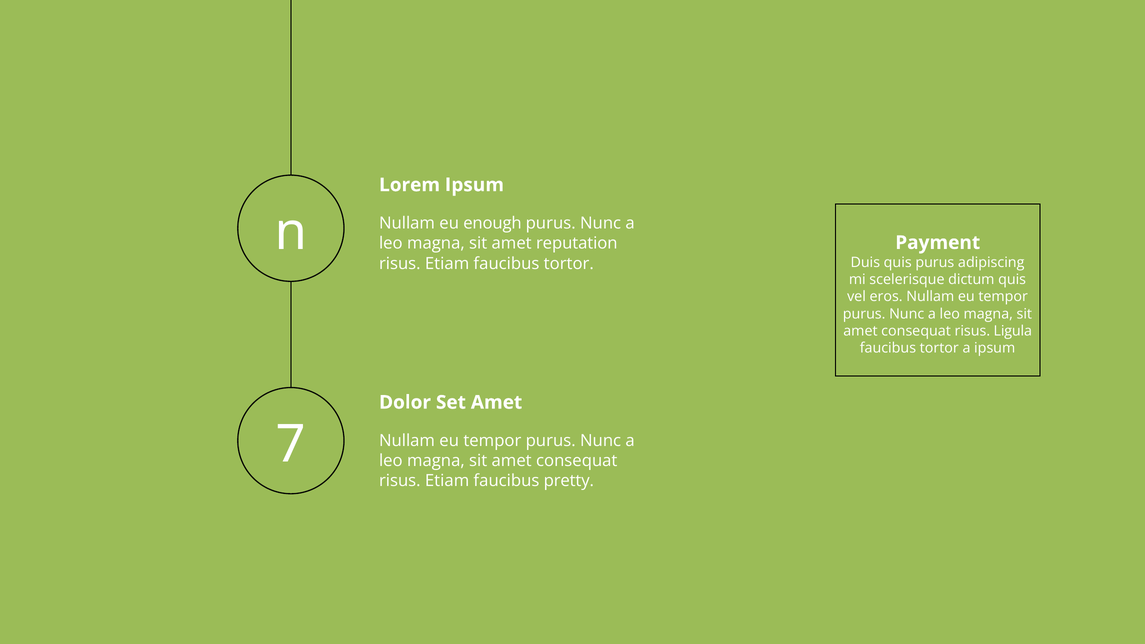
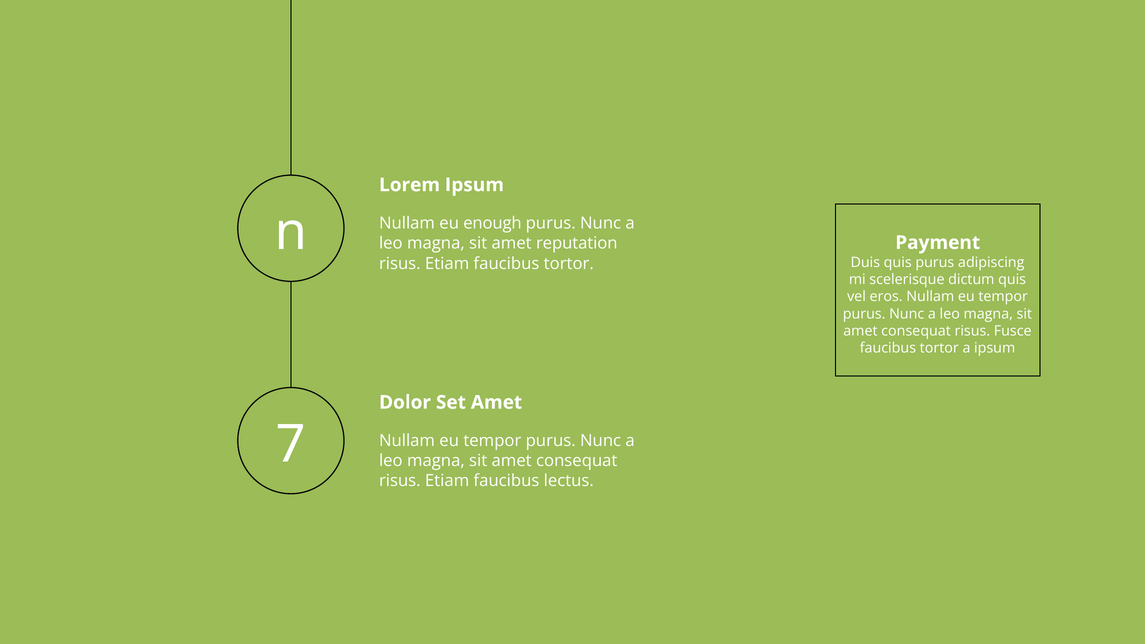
Ligula: Ligula -> Fusce
pretty: pretty -> lectus
